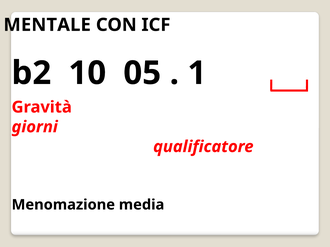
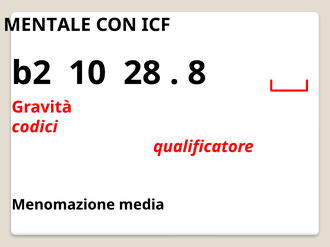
05: 05 -> 28
1: 1 -> 8
giorni: giorni -> codici
